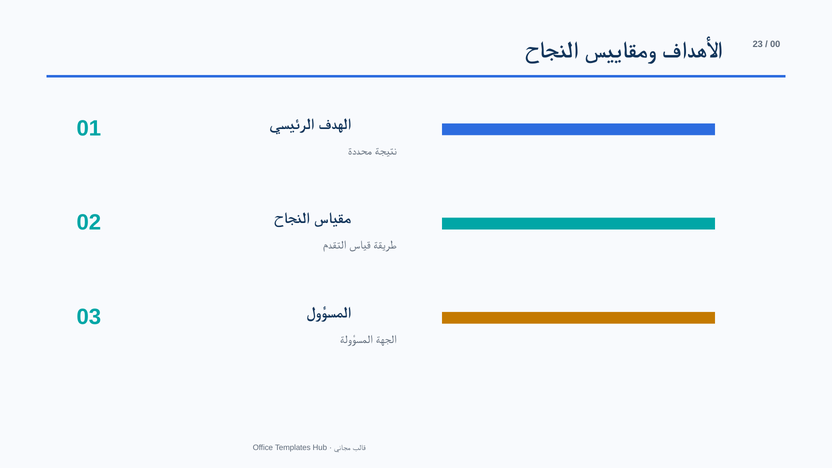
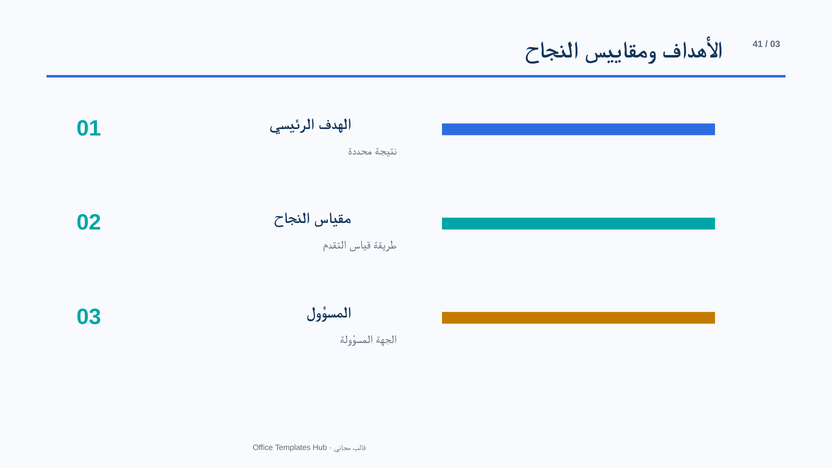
23: 23 -> 41
00 at (775, 44): 00 -> 03
